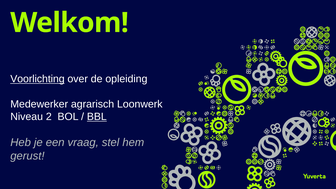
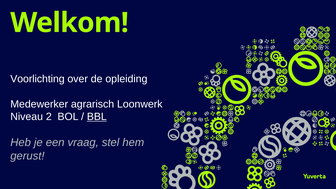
Voorlichting underline: present -> none
